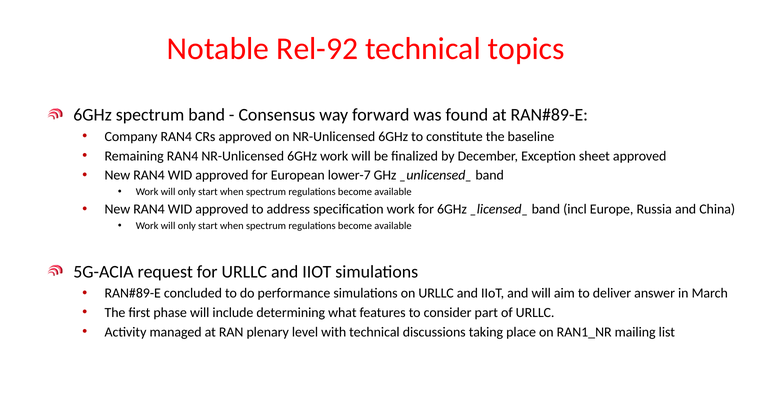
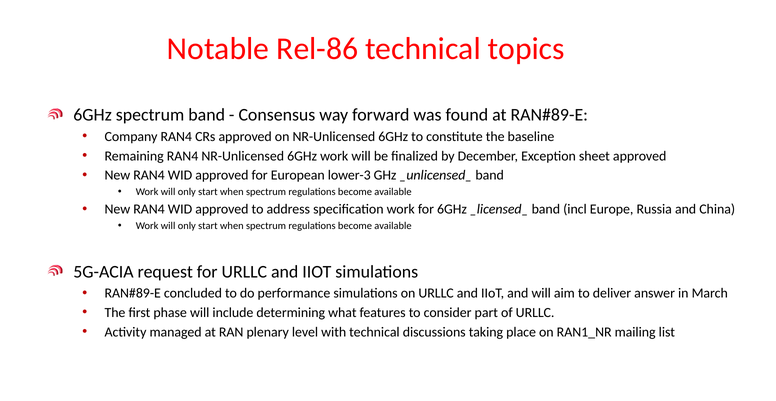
Rel-92: Rel-92 -> Rel-86
lower-7: lower-7 -> lower-3
